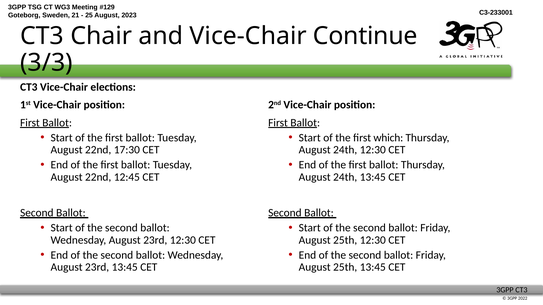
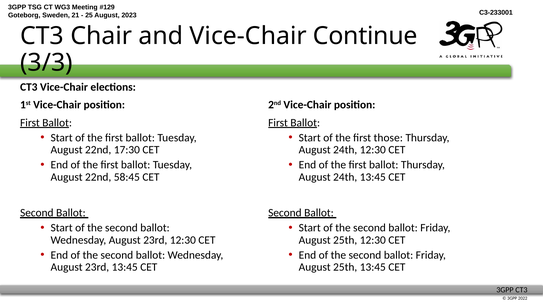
which: which -> those
12:45: 12:45 -> 58:45
